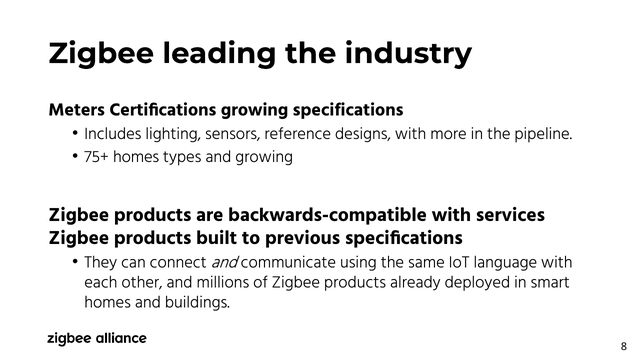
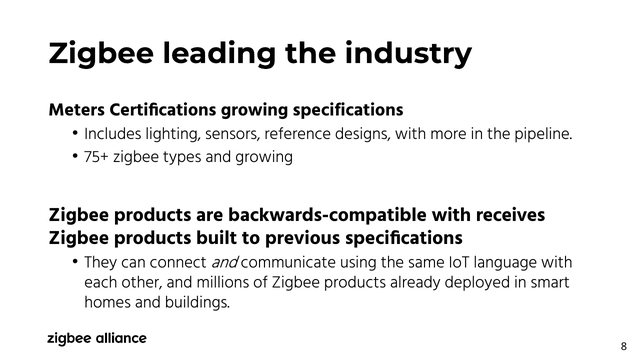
75+ homes: homes -> zigbee
services: services -> receives
